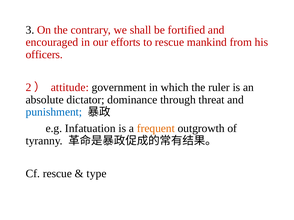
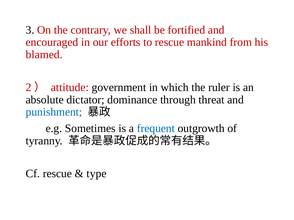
officers: officers -> blamed
Infatuation: Infatuation -> Sometimes
frequent colour: orange -> blue
